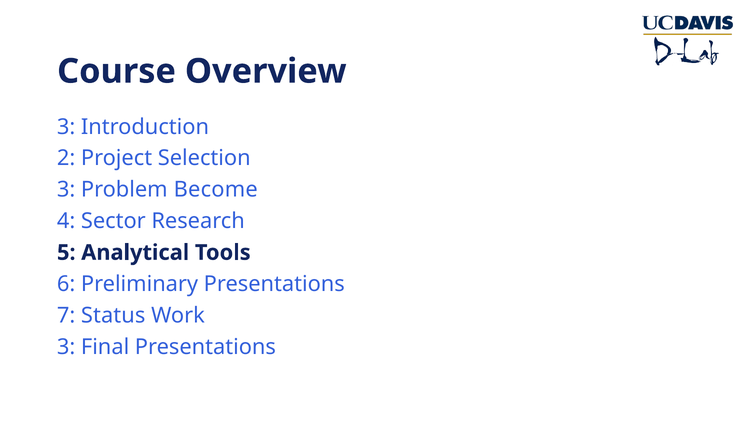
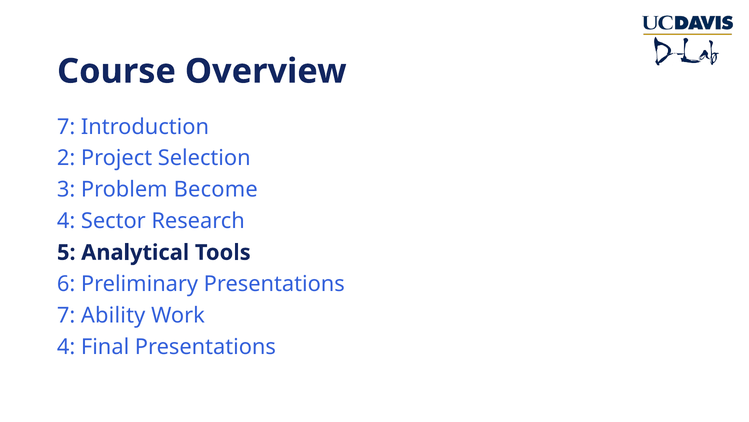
3 at (66, 127): 3 -> 7
Status: Status -> Ability
3 at (66, 346): 3 -> 4
